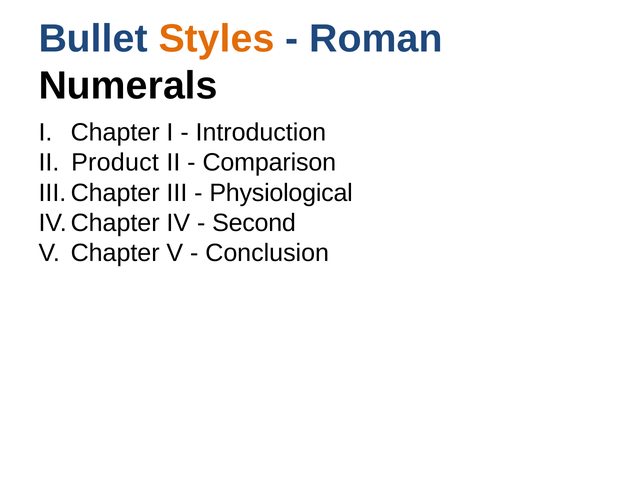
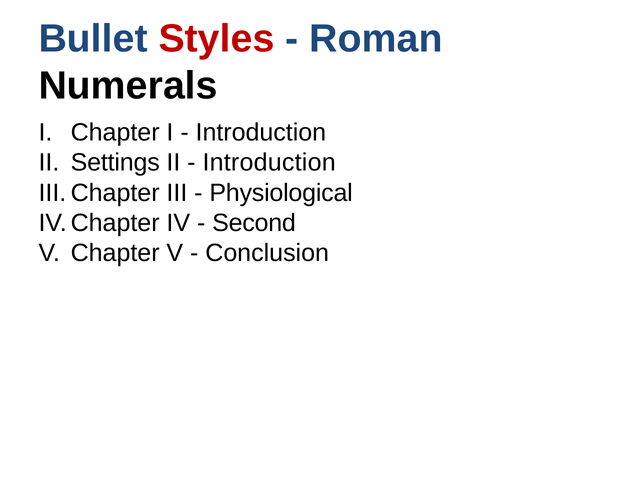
Styles colour: orange -> red
Product: Product -> Settings
Comparison at (269, 163): Comparison -> Introduction
